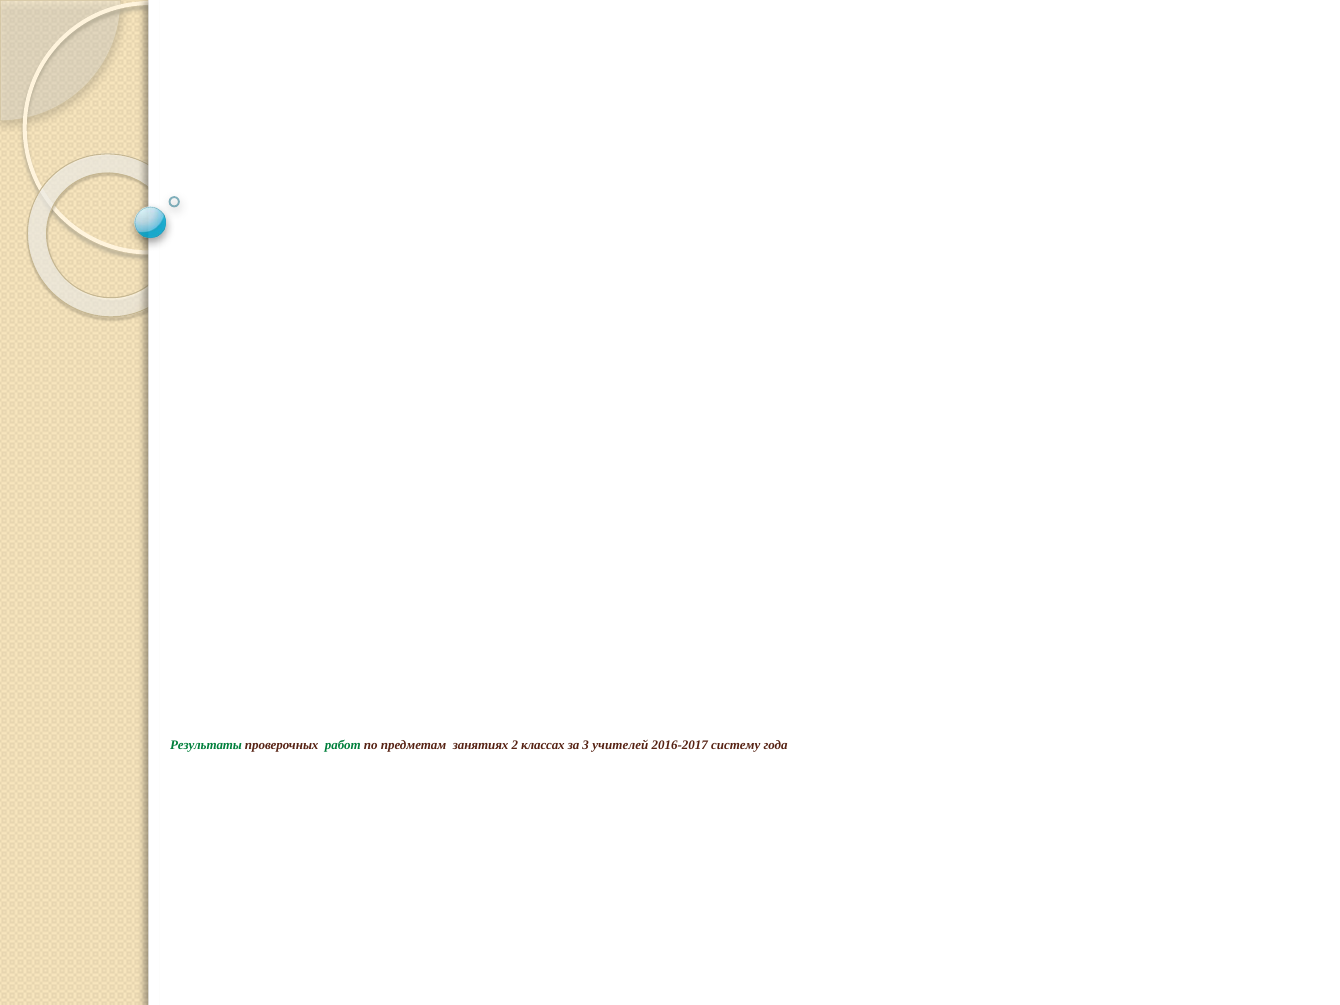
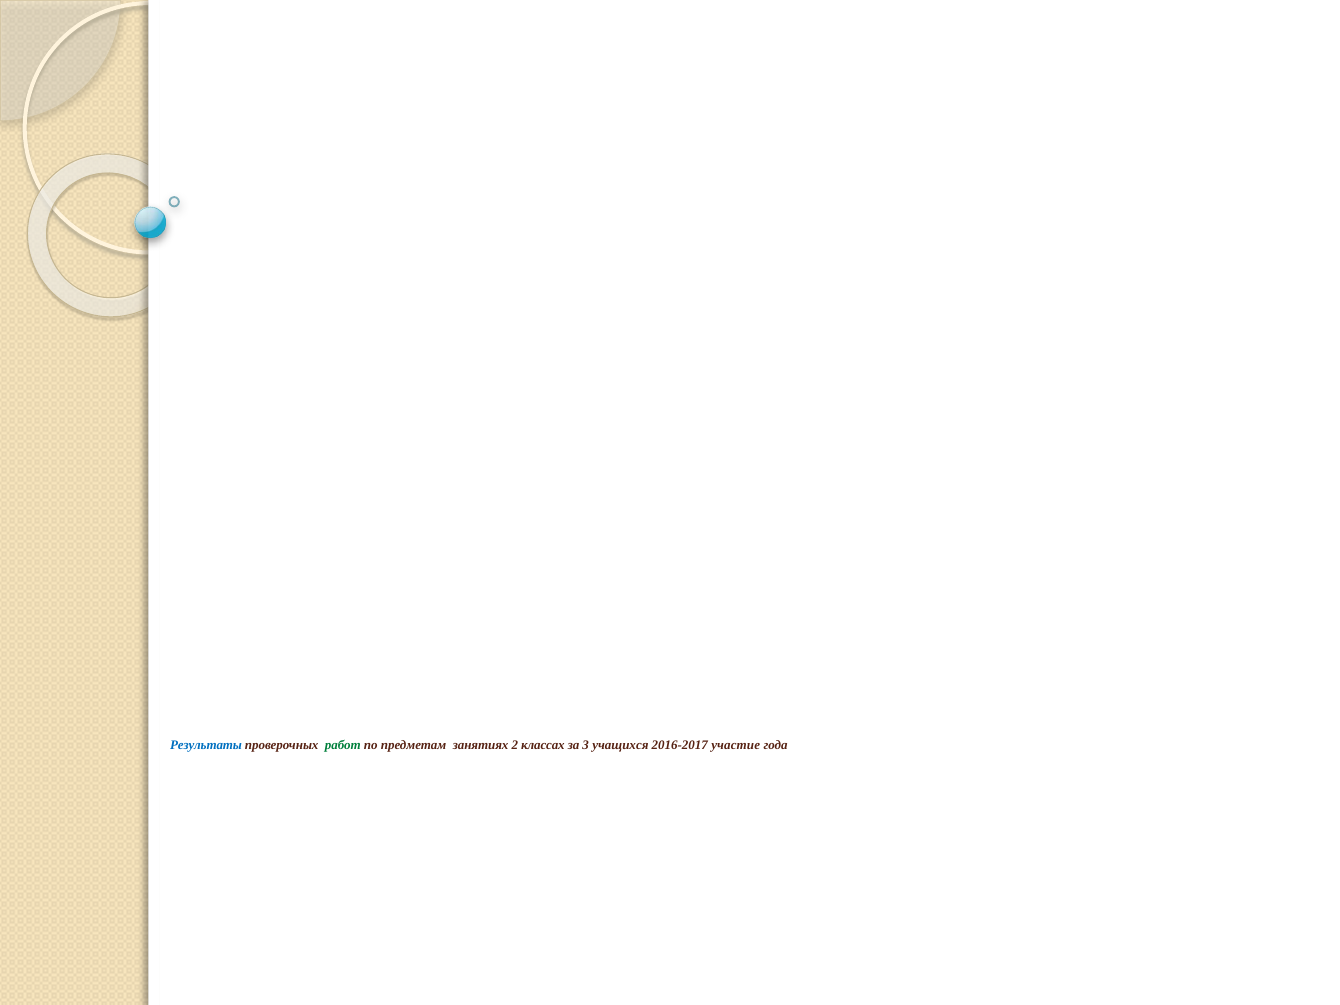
Результаты colour: green -> blue
учителей: учителей -> учащихся
систему: систему -> участие
